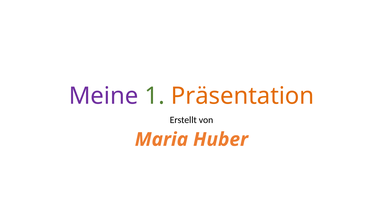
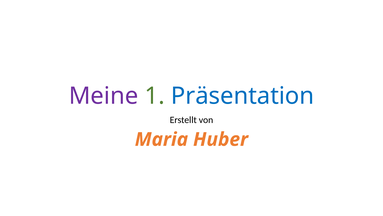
Präsentation colour: orange -> blue
